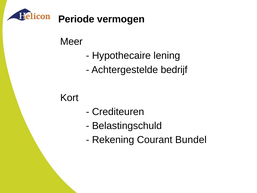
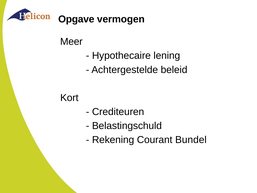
Periode: Periode -> Opgave
bedrijf: bedrijf -> beleid
